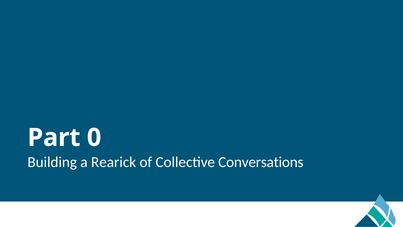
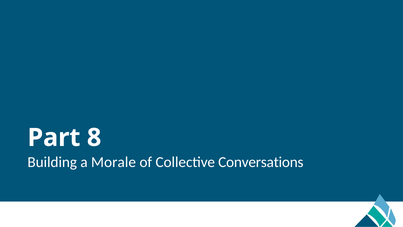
0: 0 -> 8
Rearick: Rearick -> Morale
